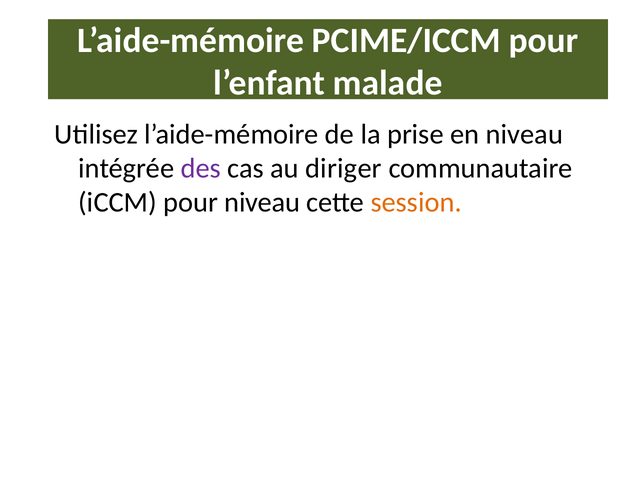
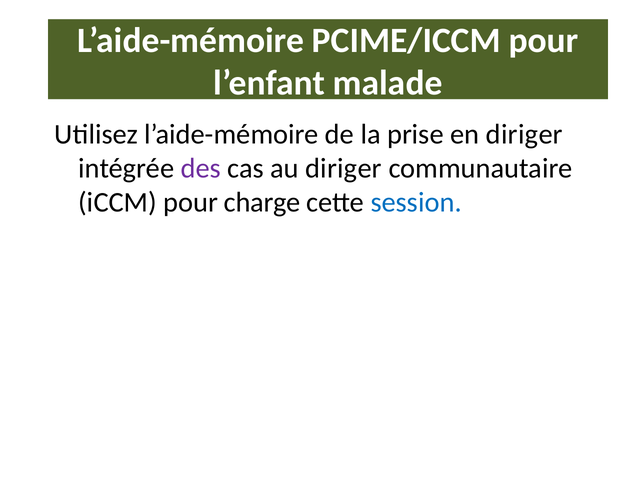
en niveau: niveau -> diriger
pour niveau: niveau -> charge
session colour: orange -> blue
